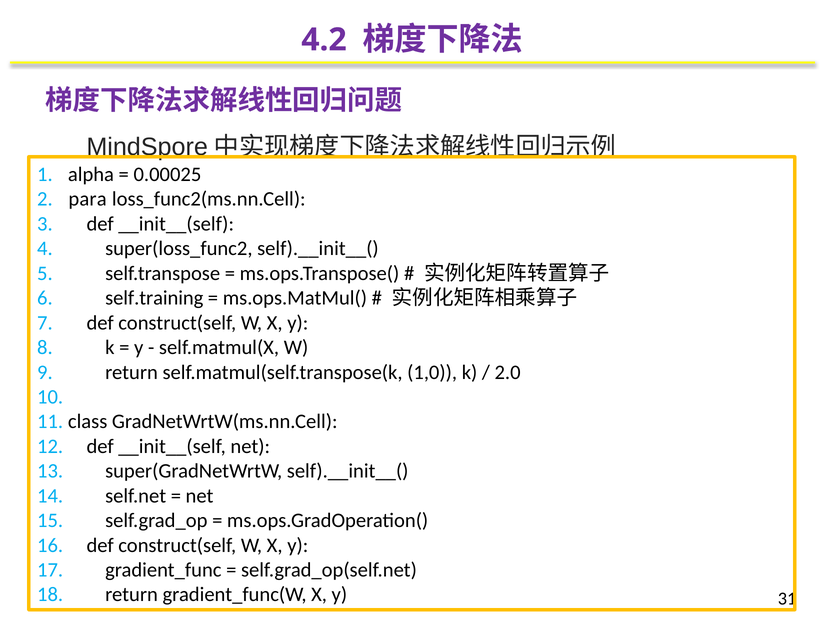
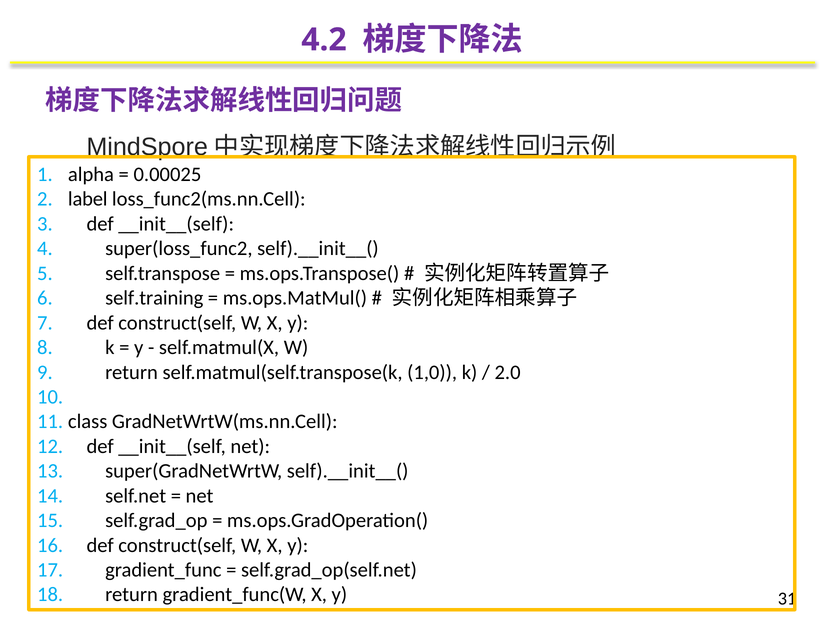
para: para -> label
